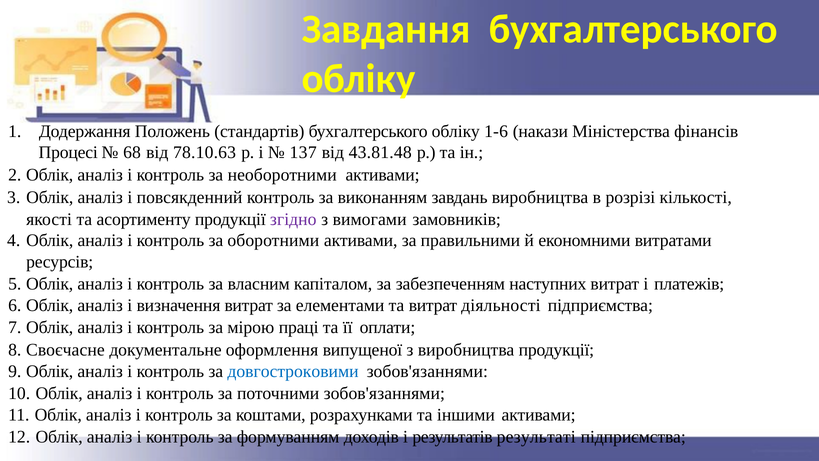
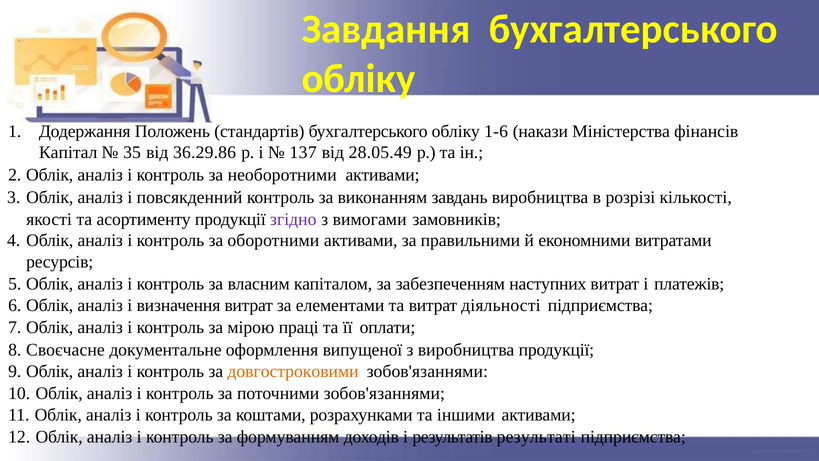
Процесі: Процесі -> Капітал
68: 68 -> 35
78.10.63: 78.10.63 -> 36.29.86
43.81.48: 43.81.48 -> 28.05.49
довгостроковими colour: blue -> orange
